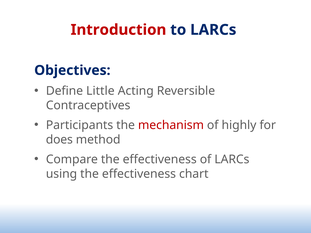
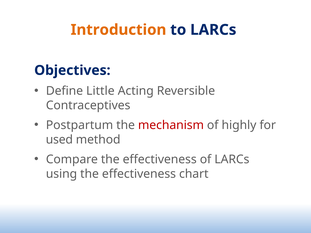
Introduction colour: red -> orange
Participants: Participants -> Postpartum
does: does -> used
